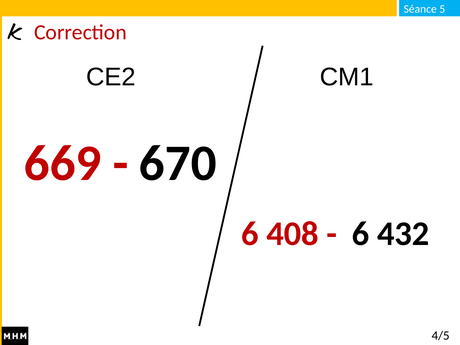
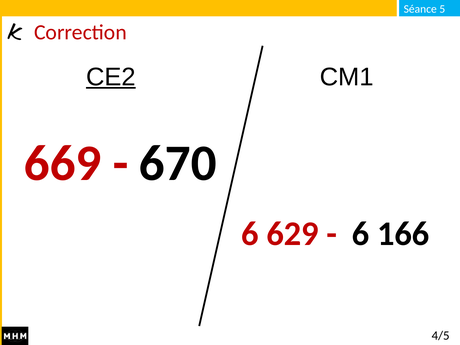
CE2 underline: none -> present
408: 408 -> 629
432: 432 -> 166
